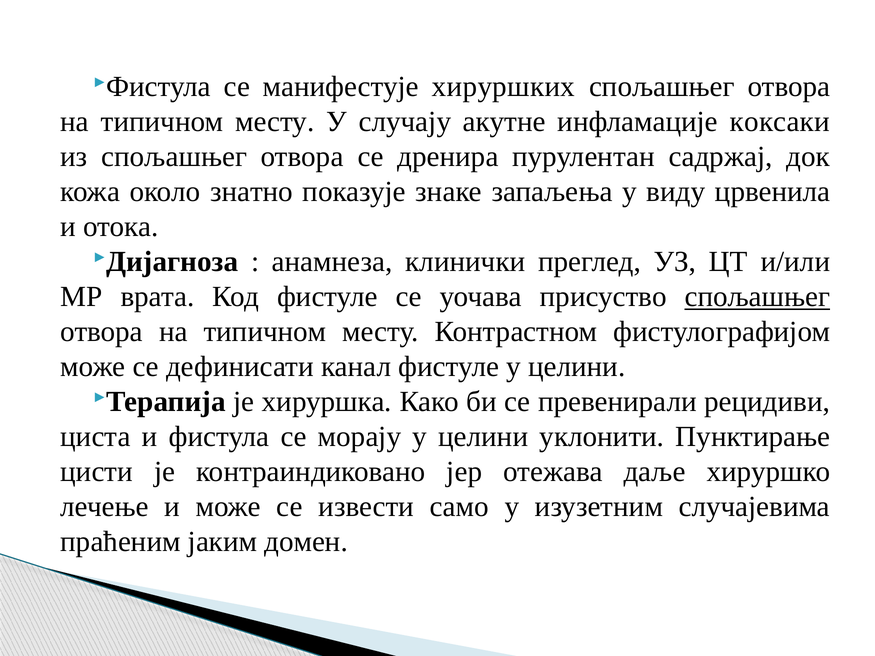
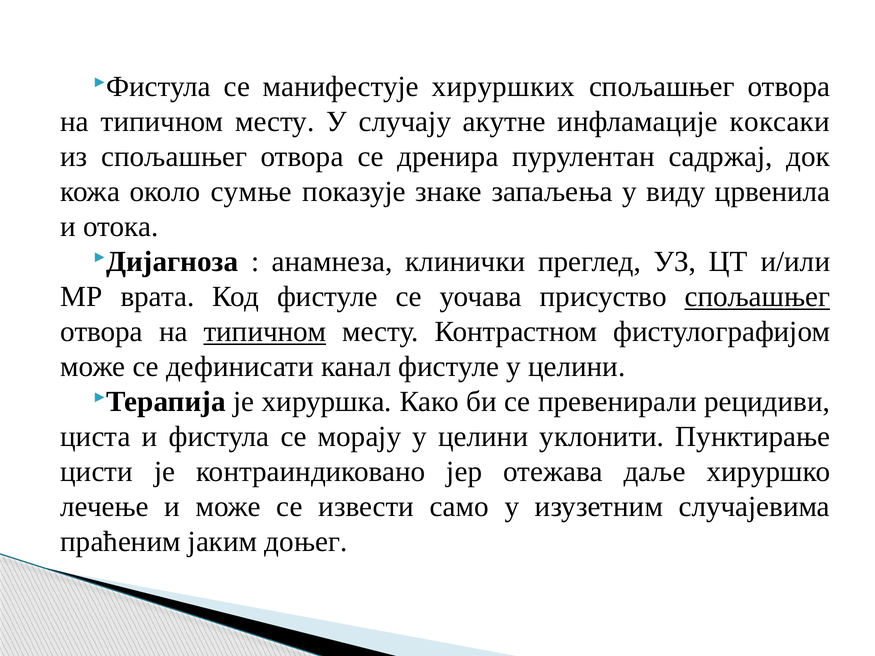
знатно: знатно -> сумње
типичном at (265, 332) underline: none -> present
домен: домен -> доњег
